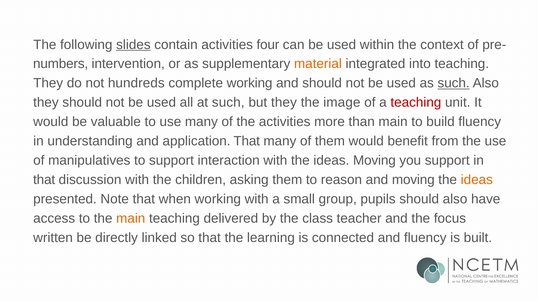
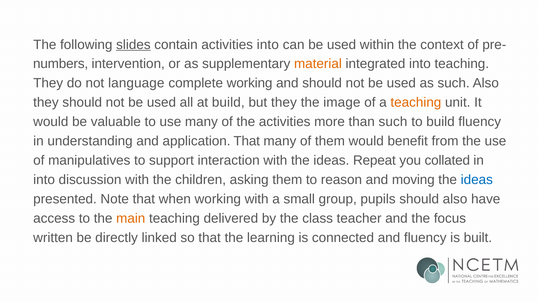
activities four: four -> into
hundreds: hundreds -> language
such at (454, 83) underline: present -> none
at such: such -> build
teaching at (416, 103) colour: red -> orange
than main: main -> such
ideas Moving: Moving -> Repeat
you support: support -> collated
that at (44, 180): that -> into
ideas at (477, 180) colour: orange -> blue
